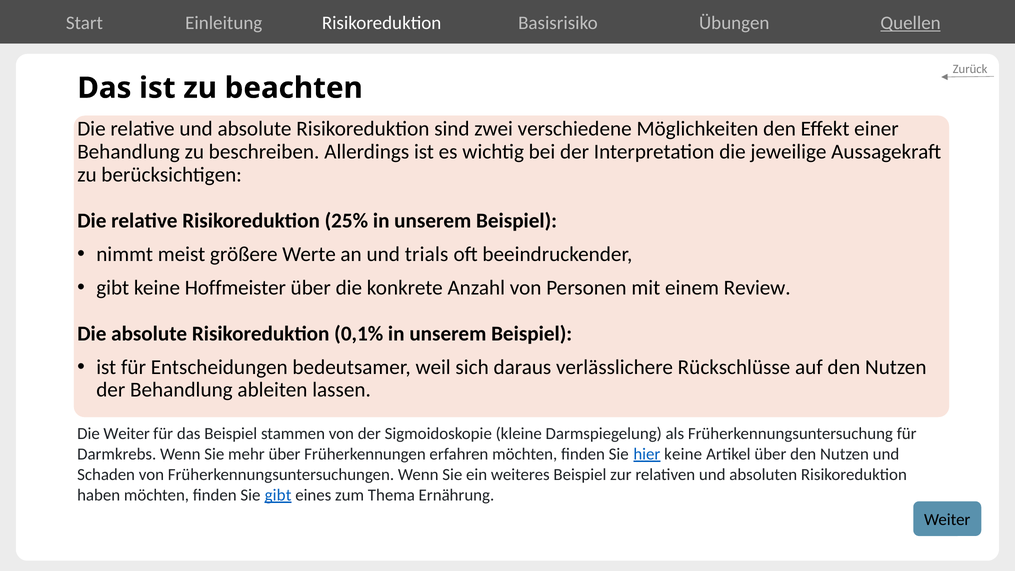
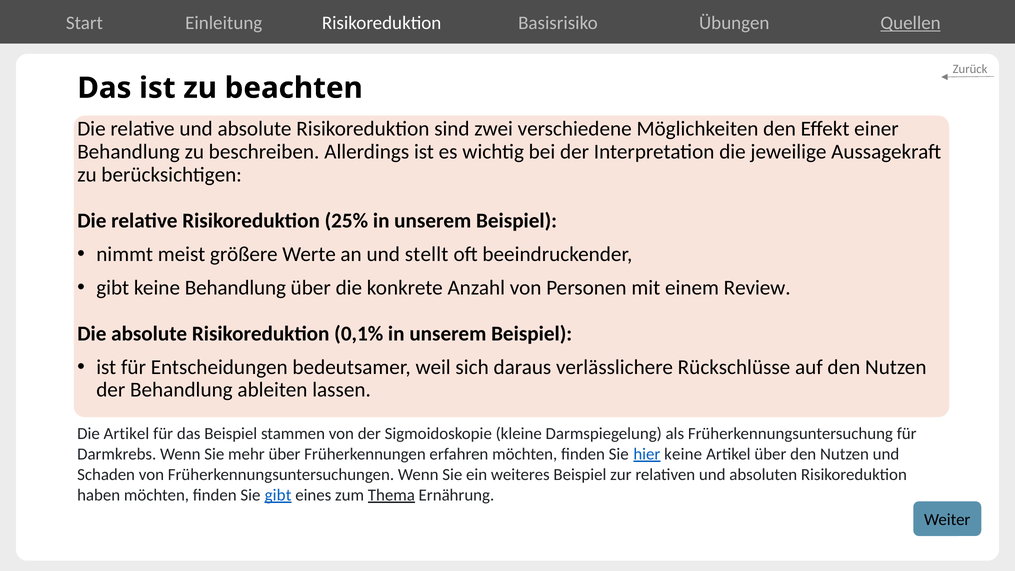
trials: trials -> stellt
keine Hoffmeister: Hoffmeister -> Behandlung
Die Weiter: Weiter -> Artikel
Thema underline: none -> present
